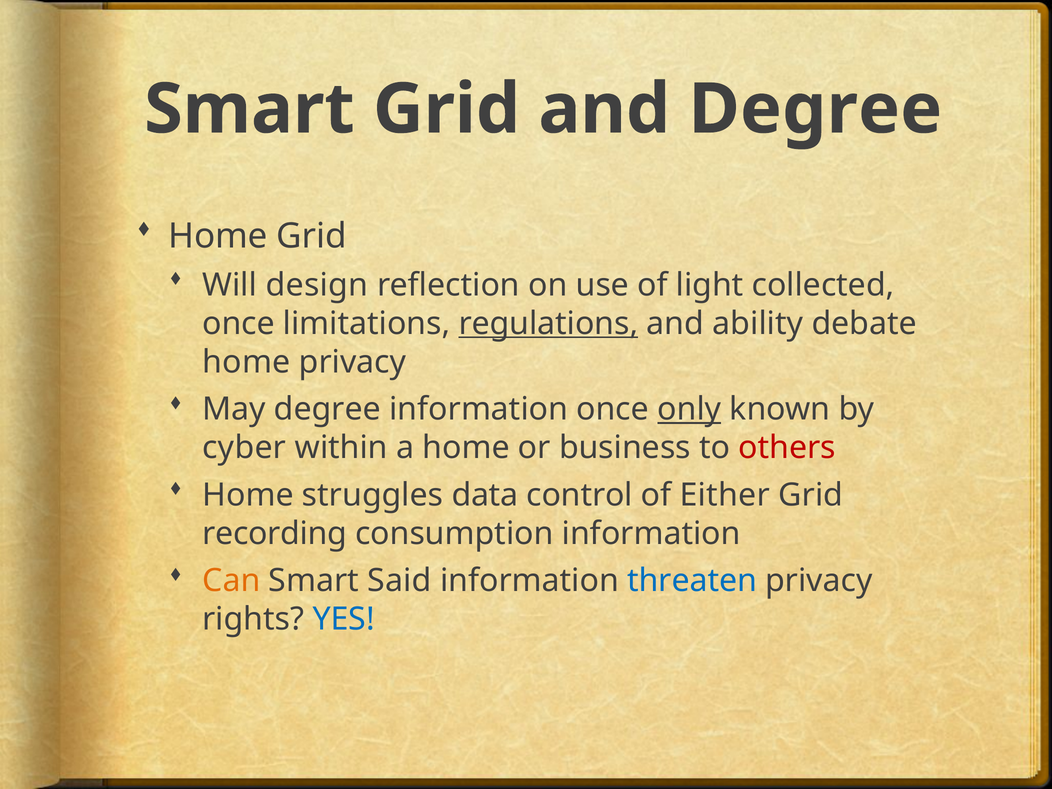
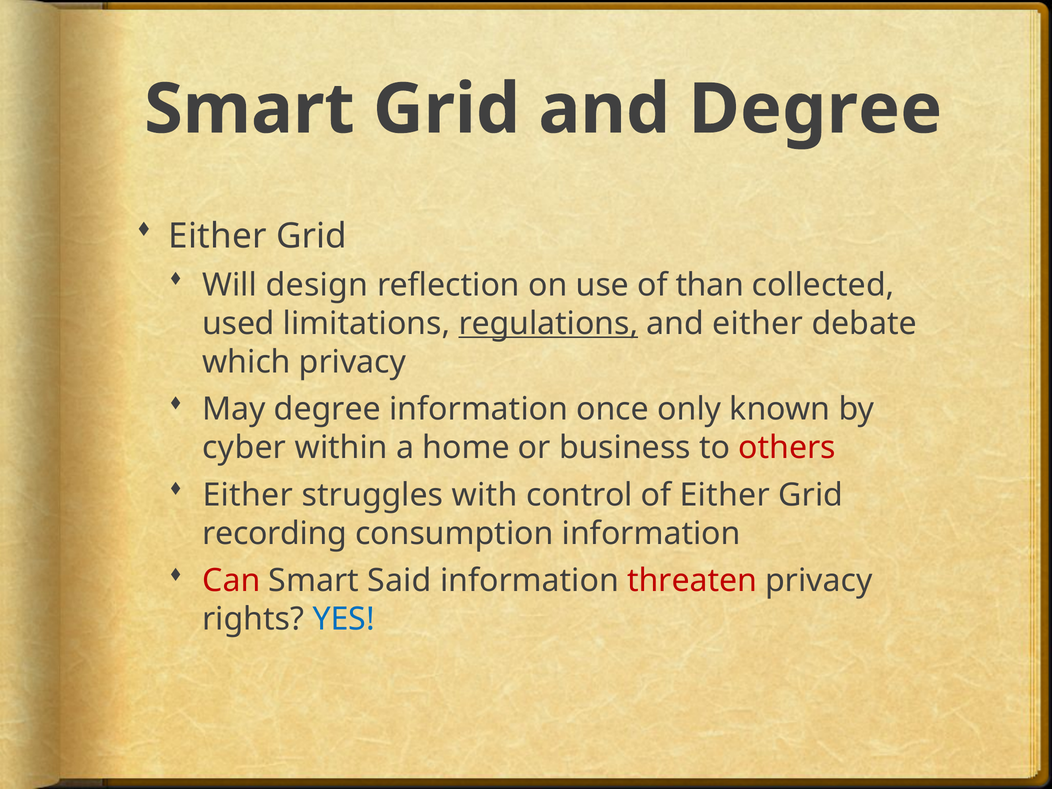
Home at (218, 236): Home -> Either
light: light -> than
once at (238, 323): once -> used
and ability: ability -> either
home at (246, 362): home -> which
only underline: present -> none
Home at (248, 495): Home -> Either
data: data -> with
Can colour: orange -> red
threaten colour: blue -> red
